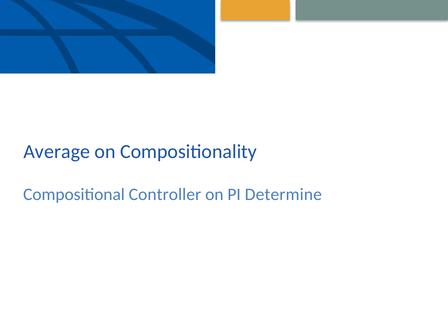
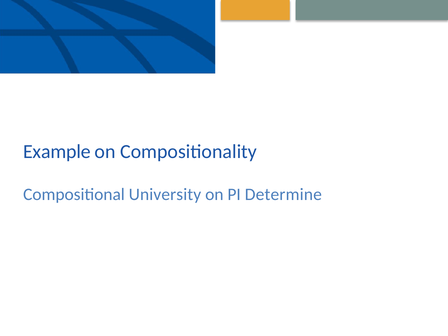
Average: Average -> Example
Controller: Controller -> University
